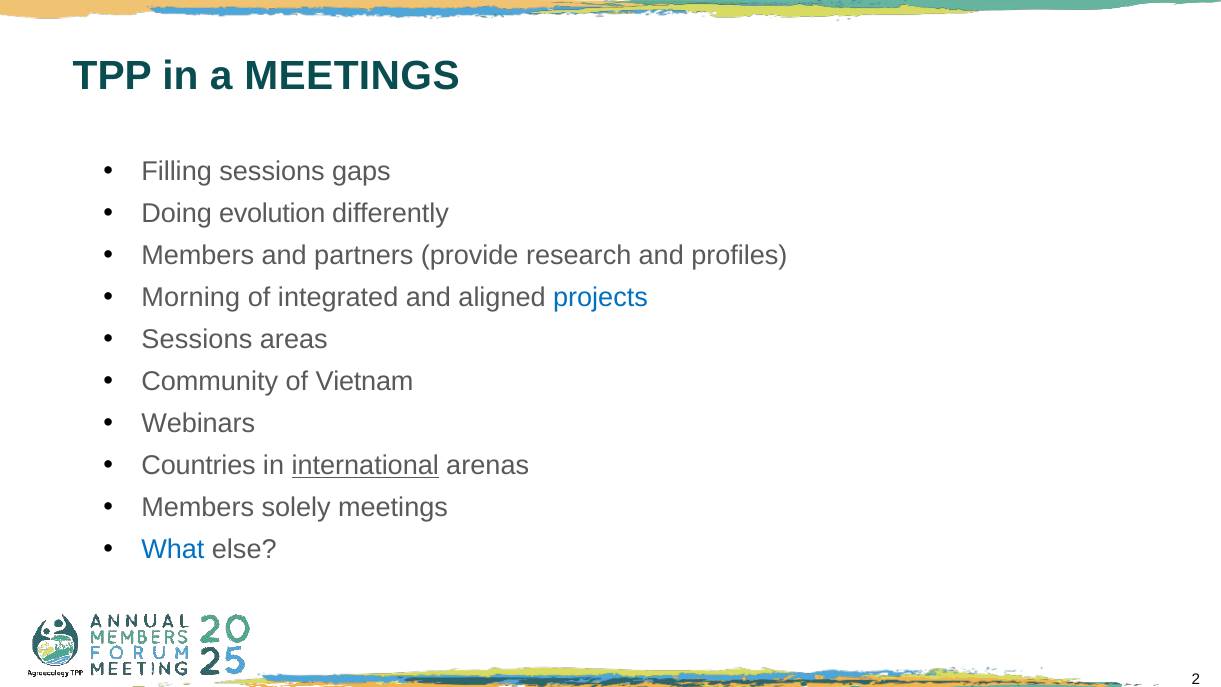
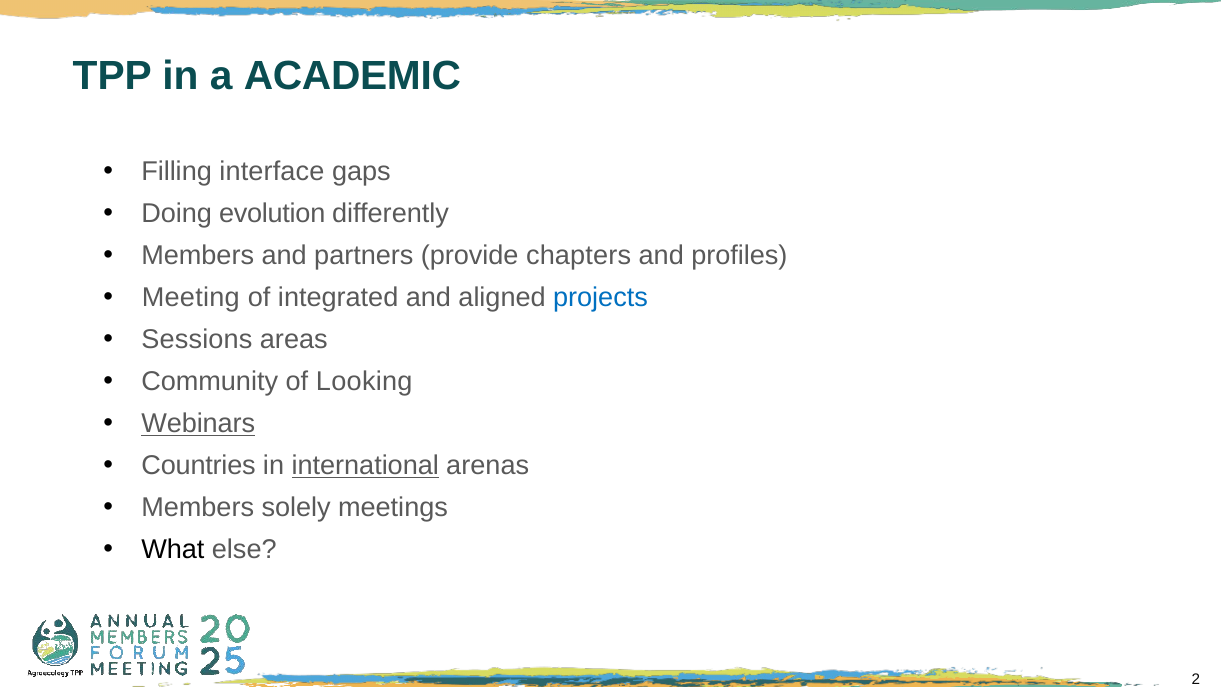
a MEETINGS: MEETINGS -> ACADEMIC
Filling sessions: sessions -> interface
research: research -> chapters
Morning: Morning -> Meeting
Vietnam: Vietnam -> Looking
Webinars underline: none -> present
What colour: blue -> black
